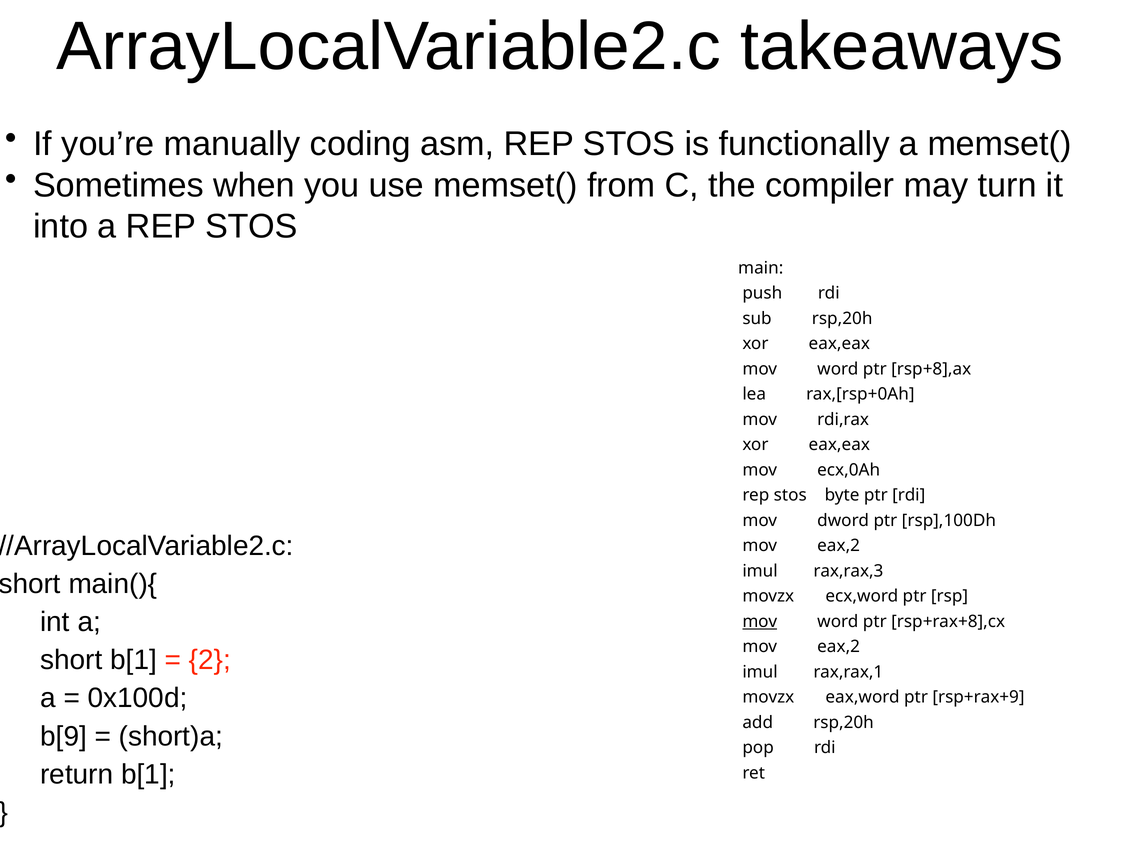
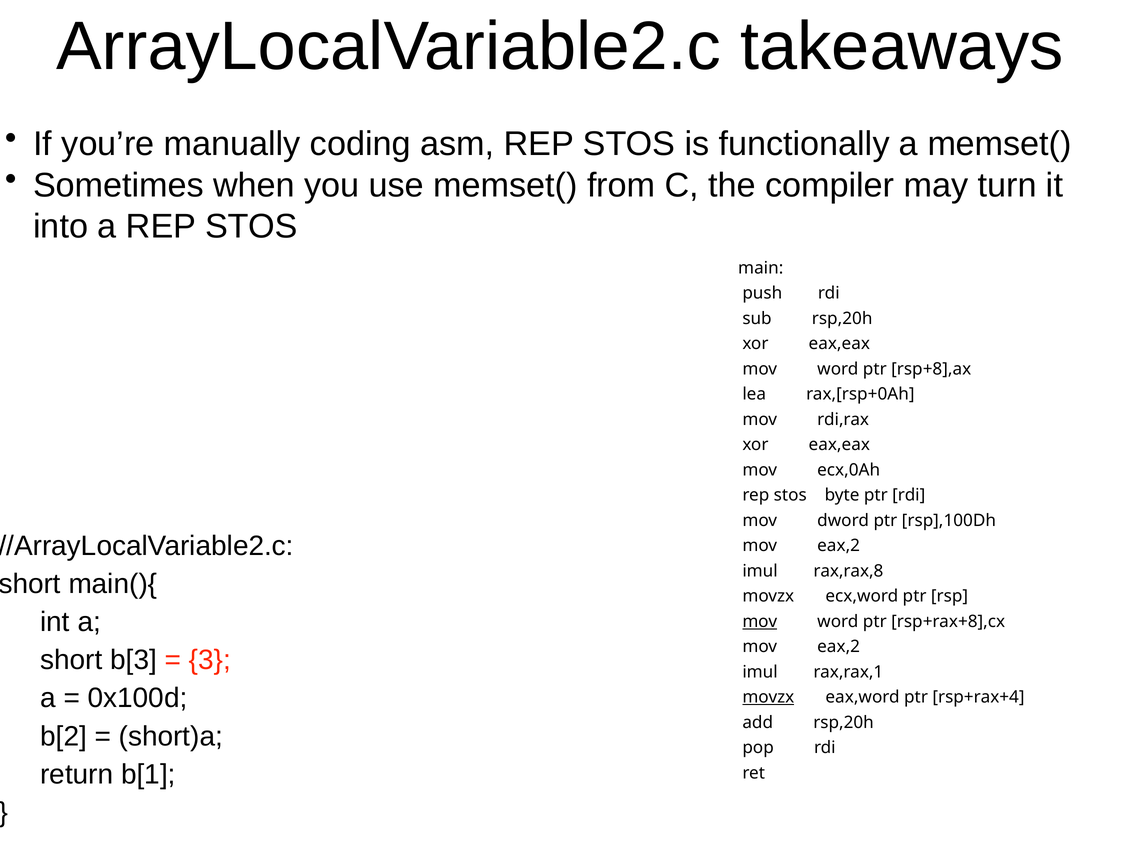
rax,rax,3: rax,rax,3 -> rax,rax,8
short b[1: b[1 -> b[3
2: 2 -> 3
movzx at (768, 697) underline: none -> present
rsp+rax+9: rsp+rax+9 -> rsp+rax+4
b[9: b[9 -> b[2
